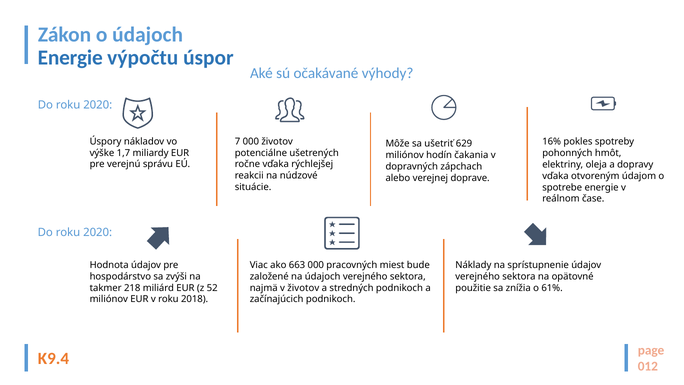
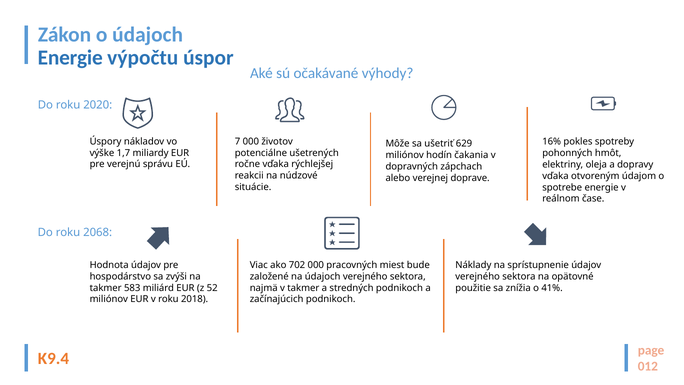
2020 at (98, 232): 2020 -> 2068
663: 663 -> 702
218: 218 -> 583
v životov: životov -> takmer
61%: 61% -> 41%
